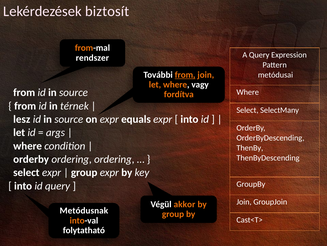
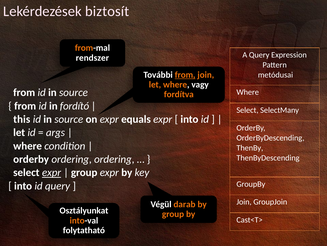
térnek: térnek -> fordító
lesz: lesz -> this
expr at (52, 172) underline: none -> present
akkor: akkor -> darab
Metódusnak: Metódusnak -> Osztályunkat
